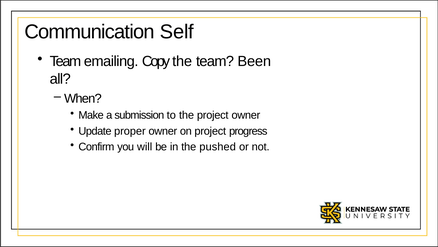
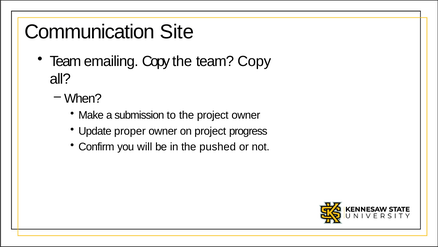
Self: Self -> Site
team Been: Been -> Copy
